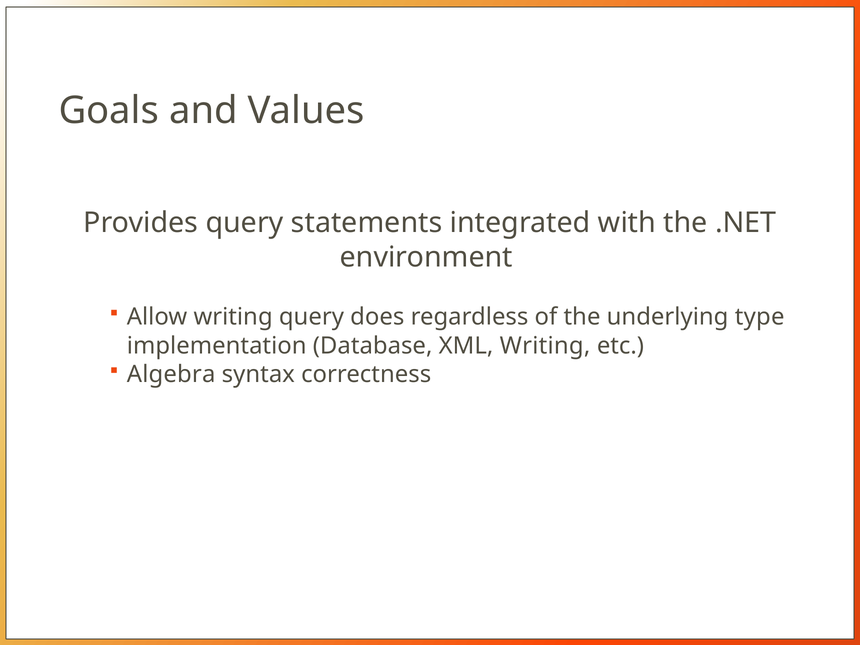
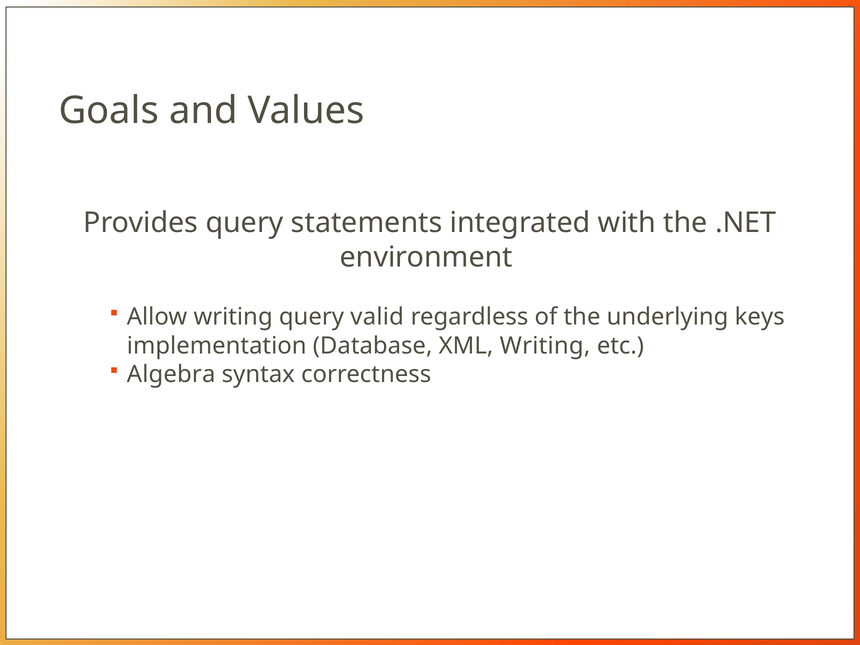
does: does -> valid
type: type -> keys
